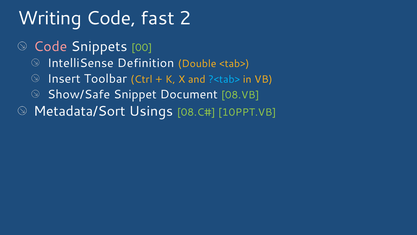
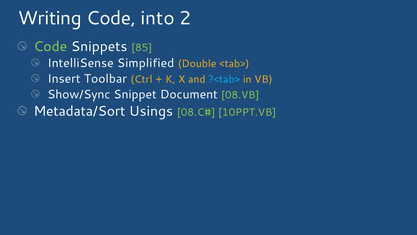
fast: fast -> into
Code at (50, 47) colour: pink -> light green
00: 00 -> 85
Definition: Definition -> Simplified
Show/Safe: Show/Safe -> Show/Sync
